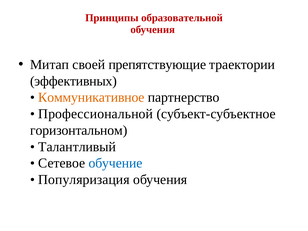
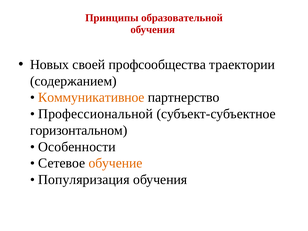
Митап: Митап -> Новых
препятствующие: препятствующие -> профсообщества
эффективных: эффективных -> содержанием
Талантливый: Талантливый -> Особенности
обучение colour: blue -> orange
